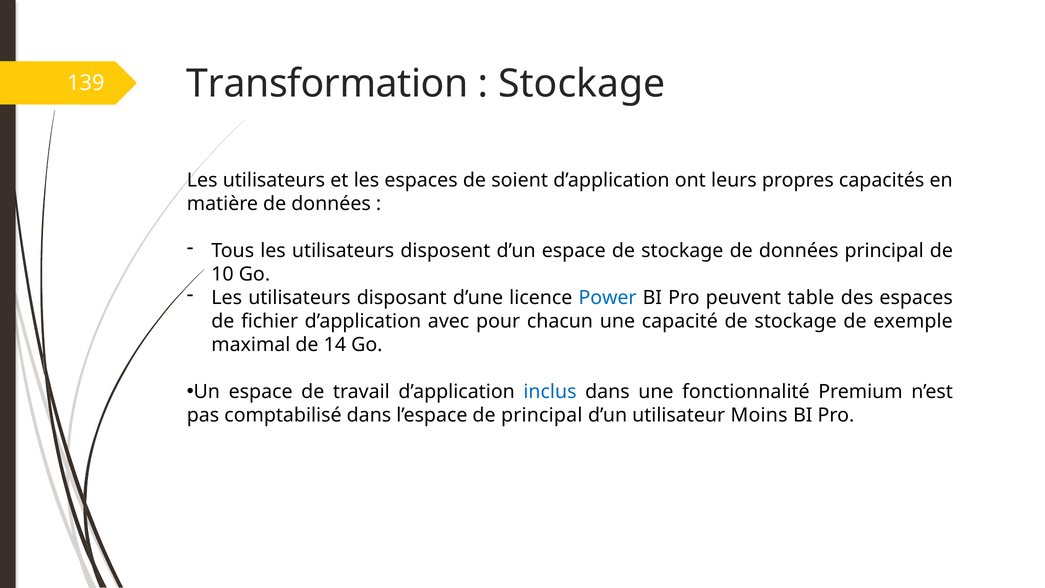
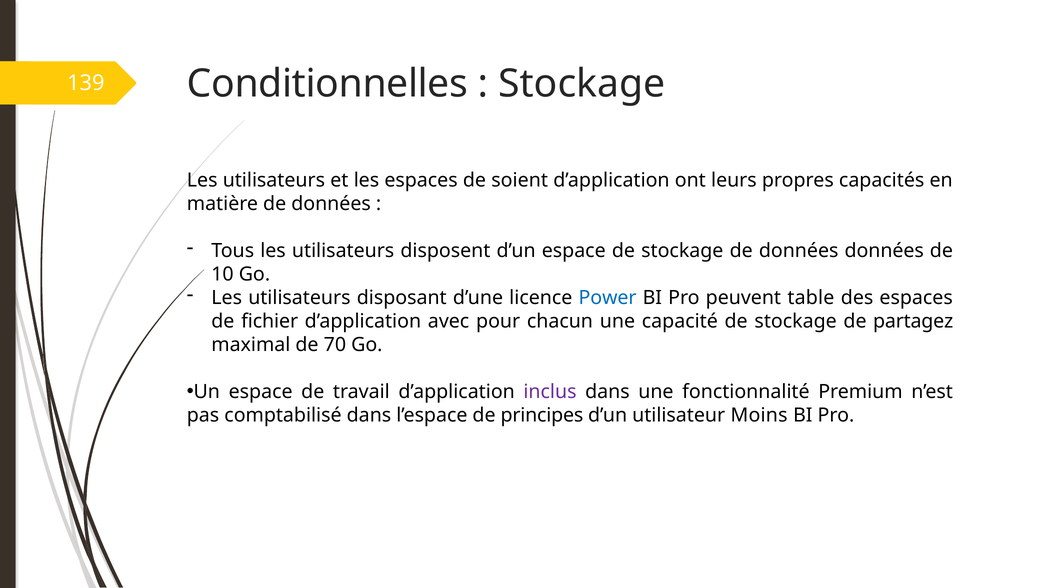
Transformation: Transformation -> Conditionnelles
données principal: principal -> données
exemple: exemple -> partagez
14: 14 -> 70
inclus colour: blue -> purple
de principal: principal -> principes
